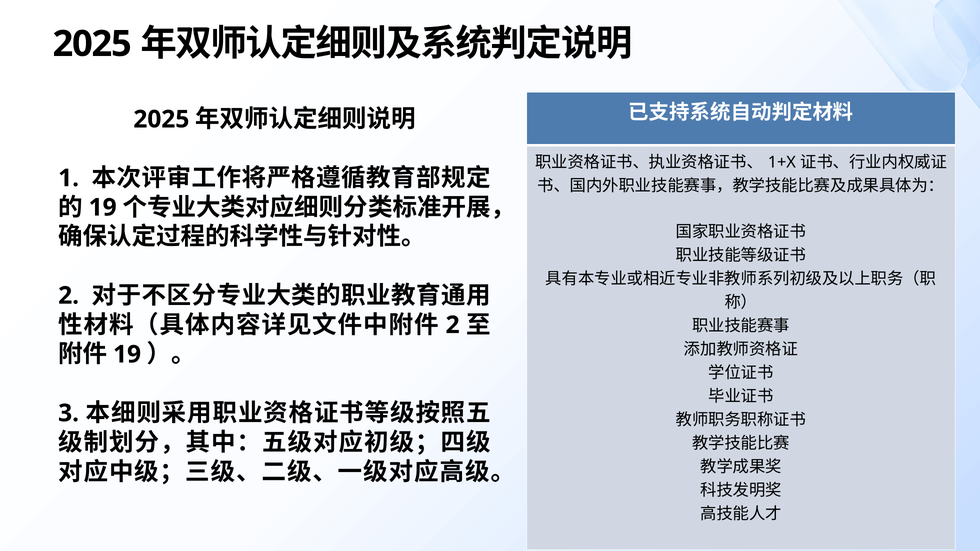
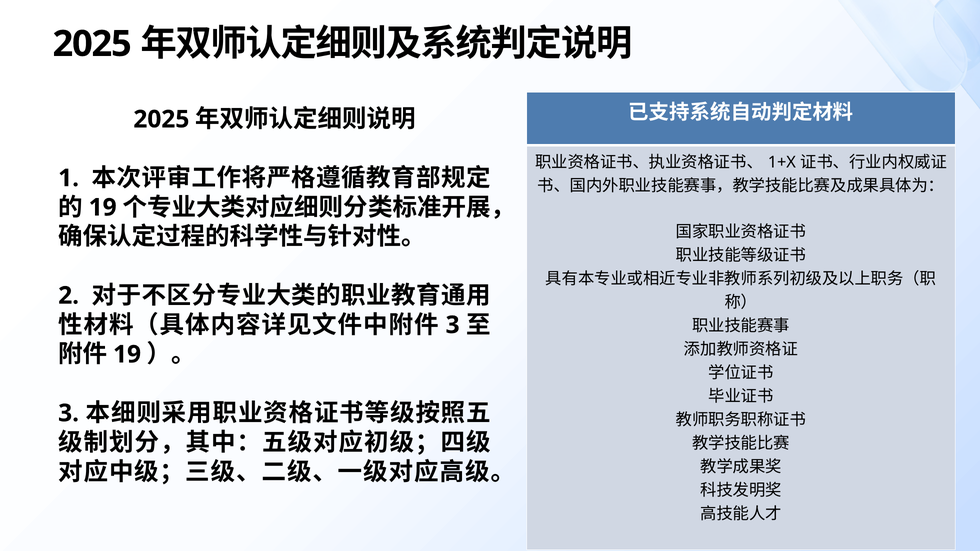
2 at (453, 325): 2 -> 3
